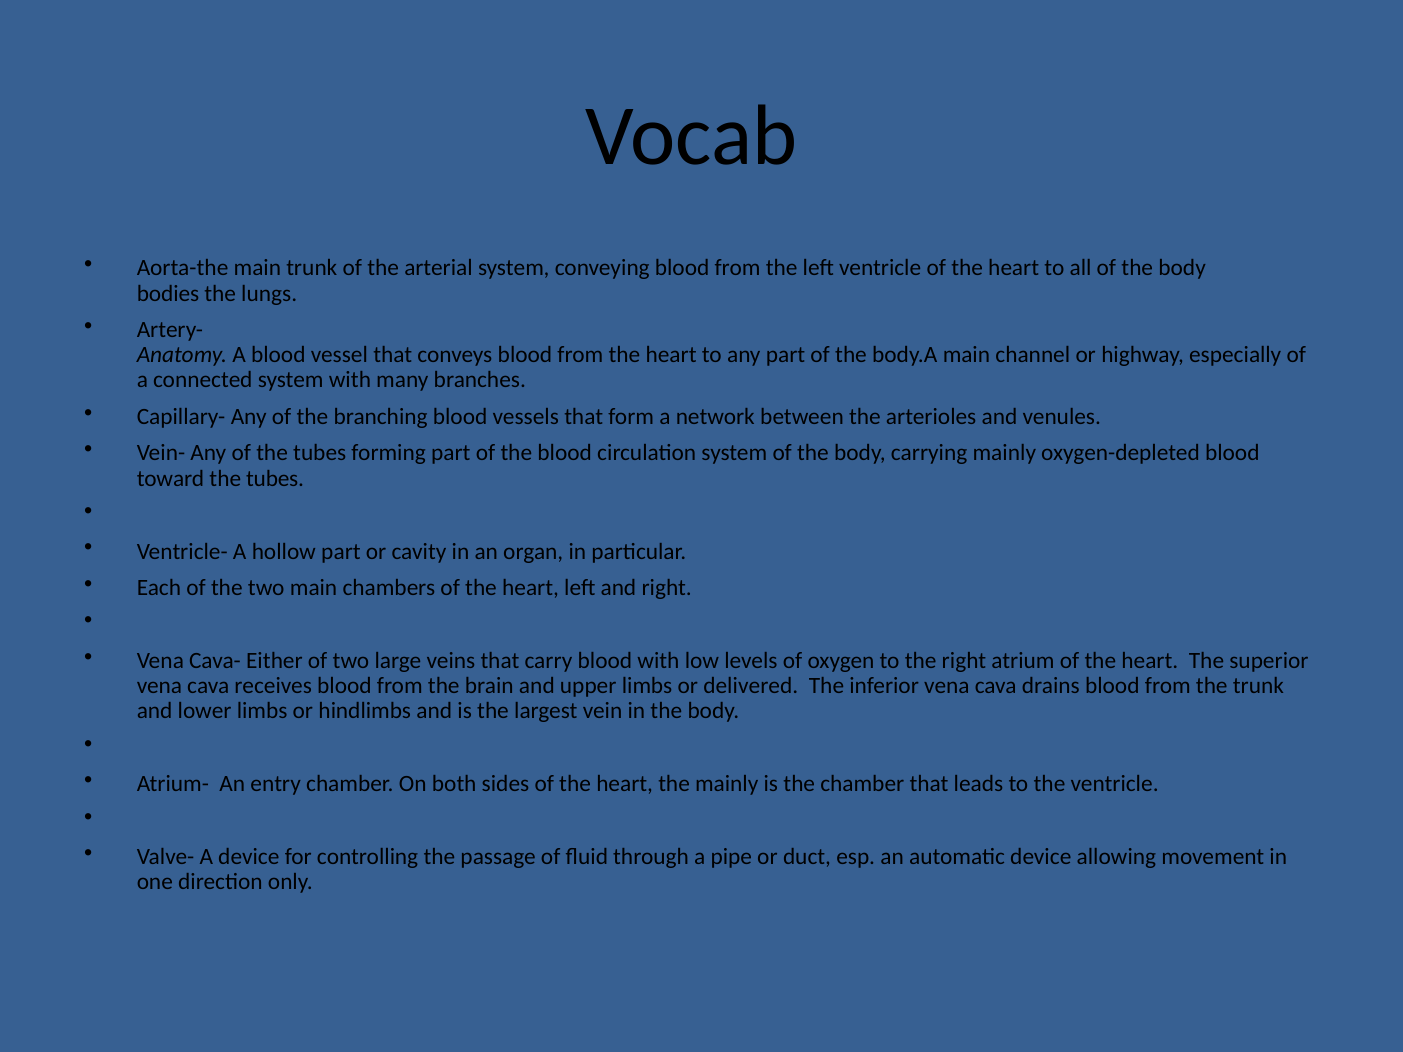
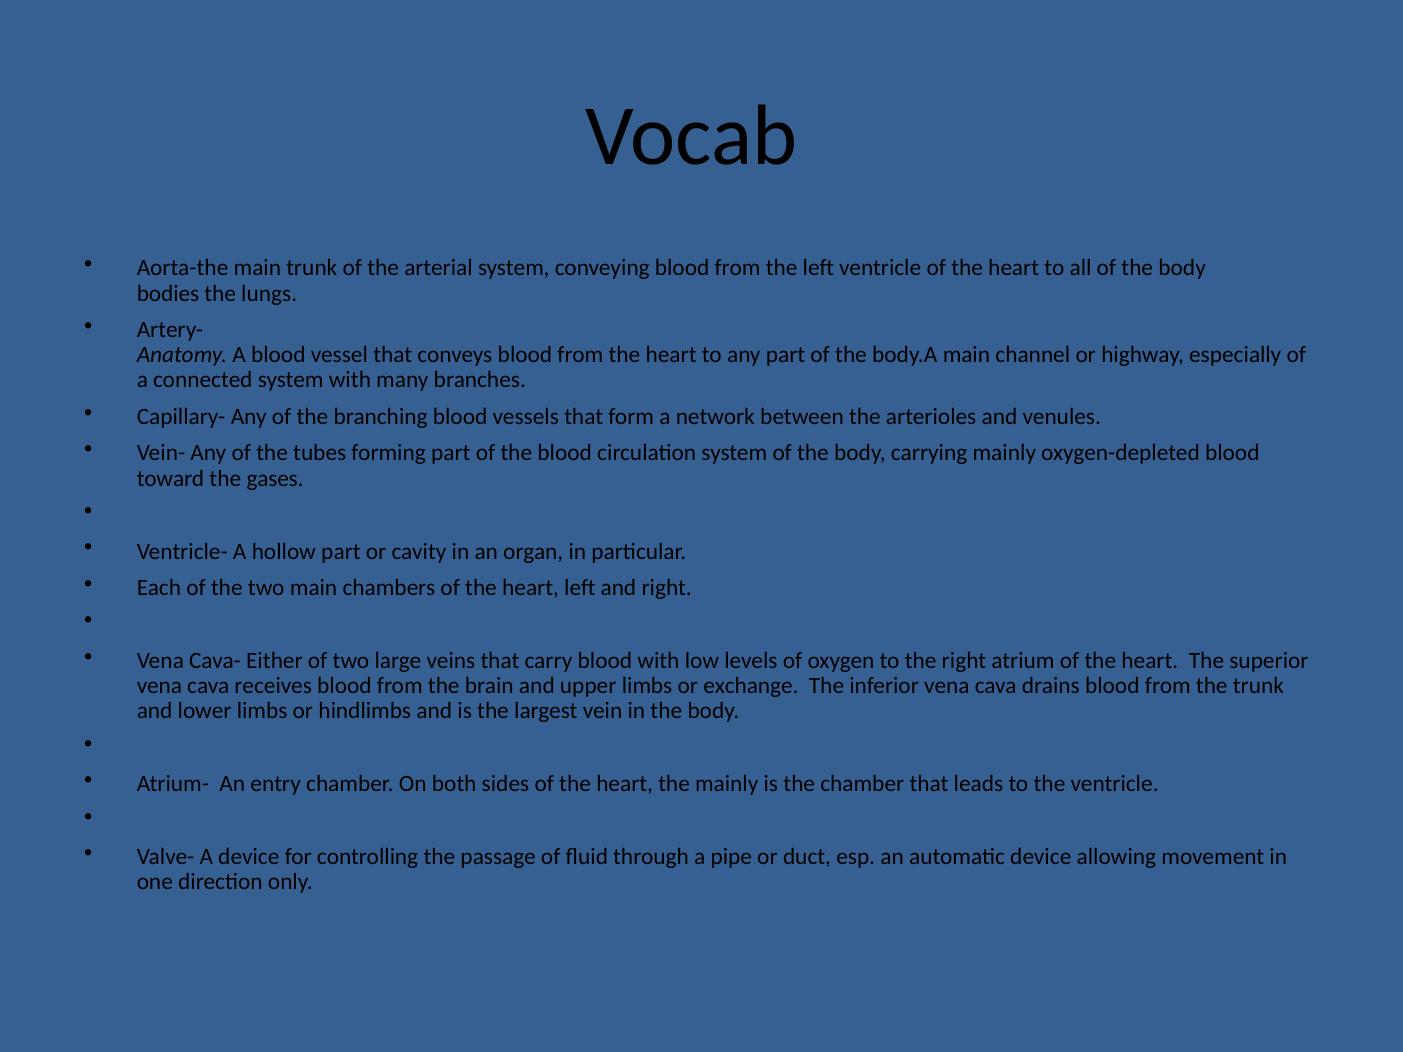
toward the tubes: tubes -> gases
delivered: delivered -> exchange
